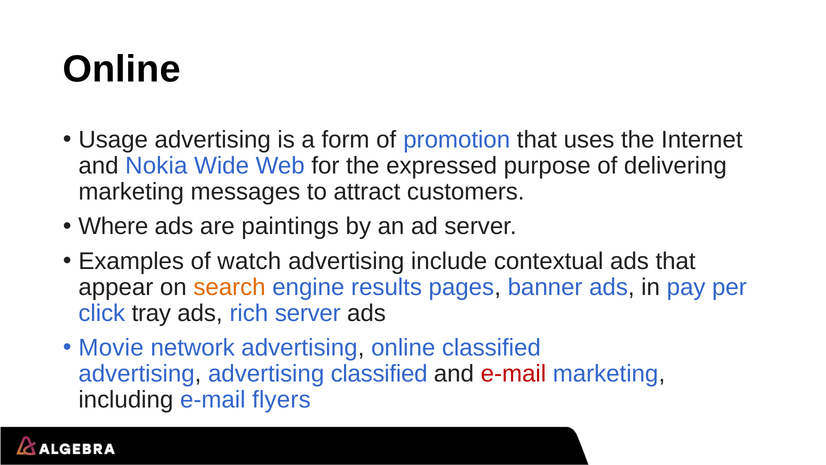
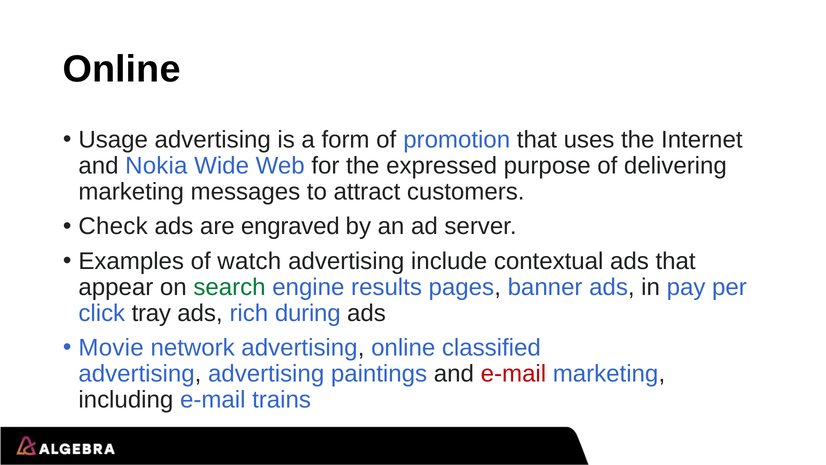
Where: Where -> Check
paintings: paintings -> engraved
search colour: orange -> green
rich server: server -> during
advertising classified: classified -> paintings
flyers: flyers -> trains
